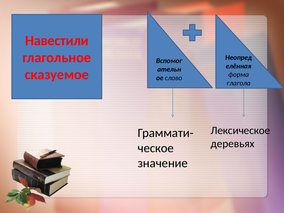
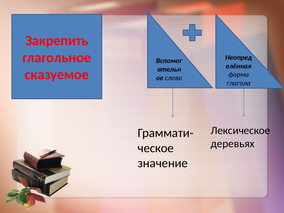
Навестили: Навестили -> Закрепить
